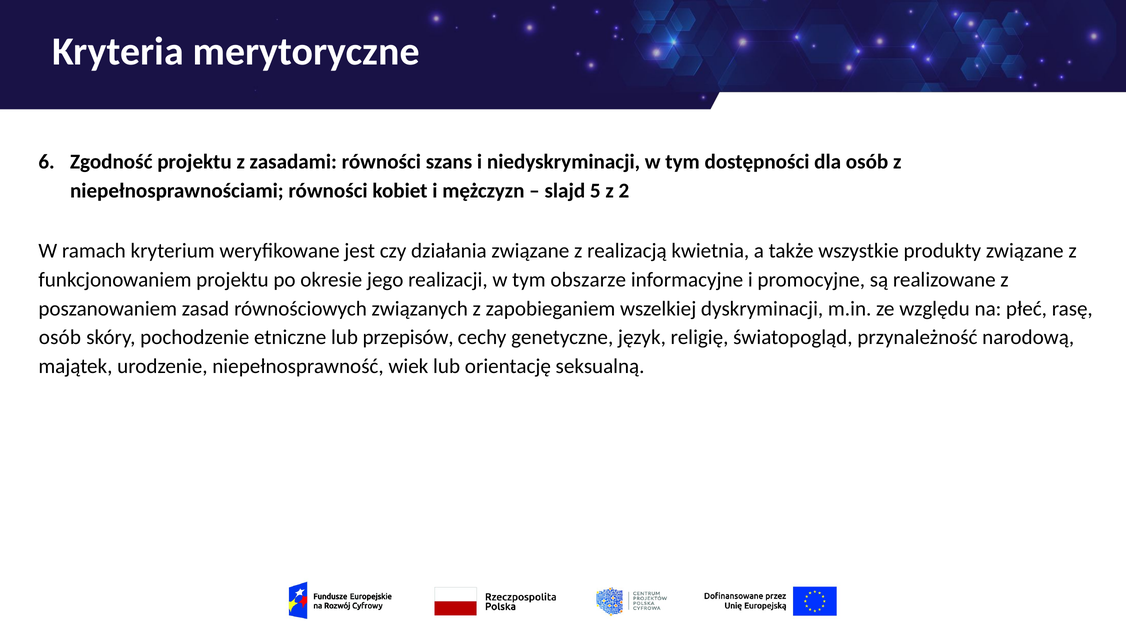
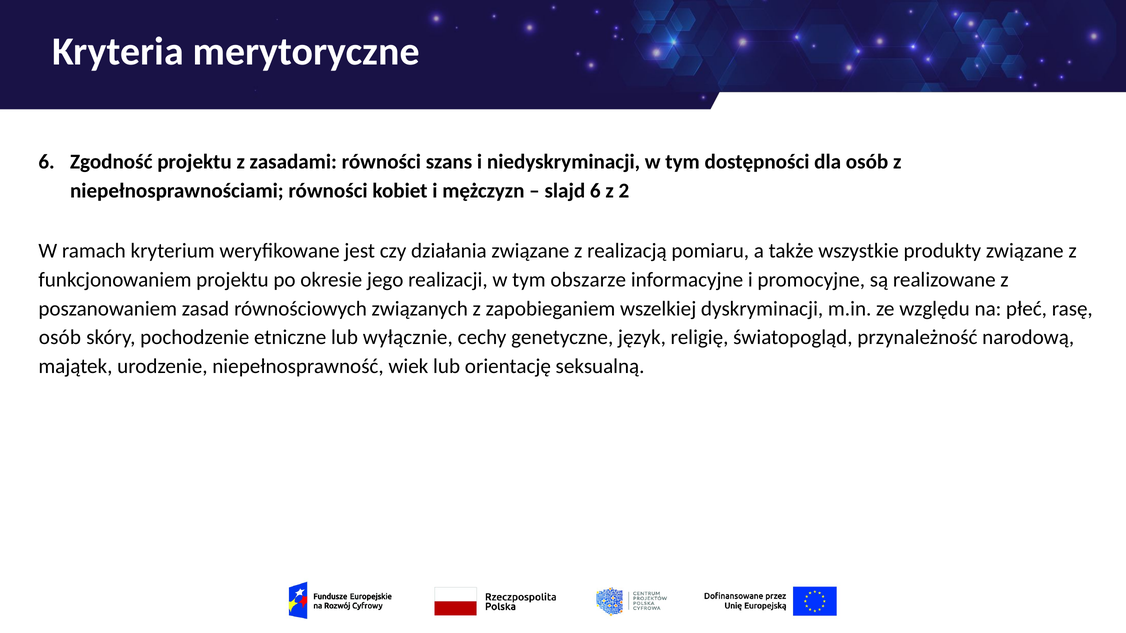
slajd 5: 5 -> 6
kwietnia: kwietnia -> pomiaru
przepisów: przepisów -> wyłącznie
